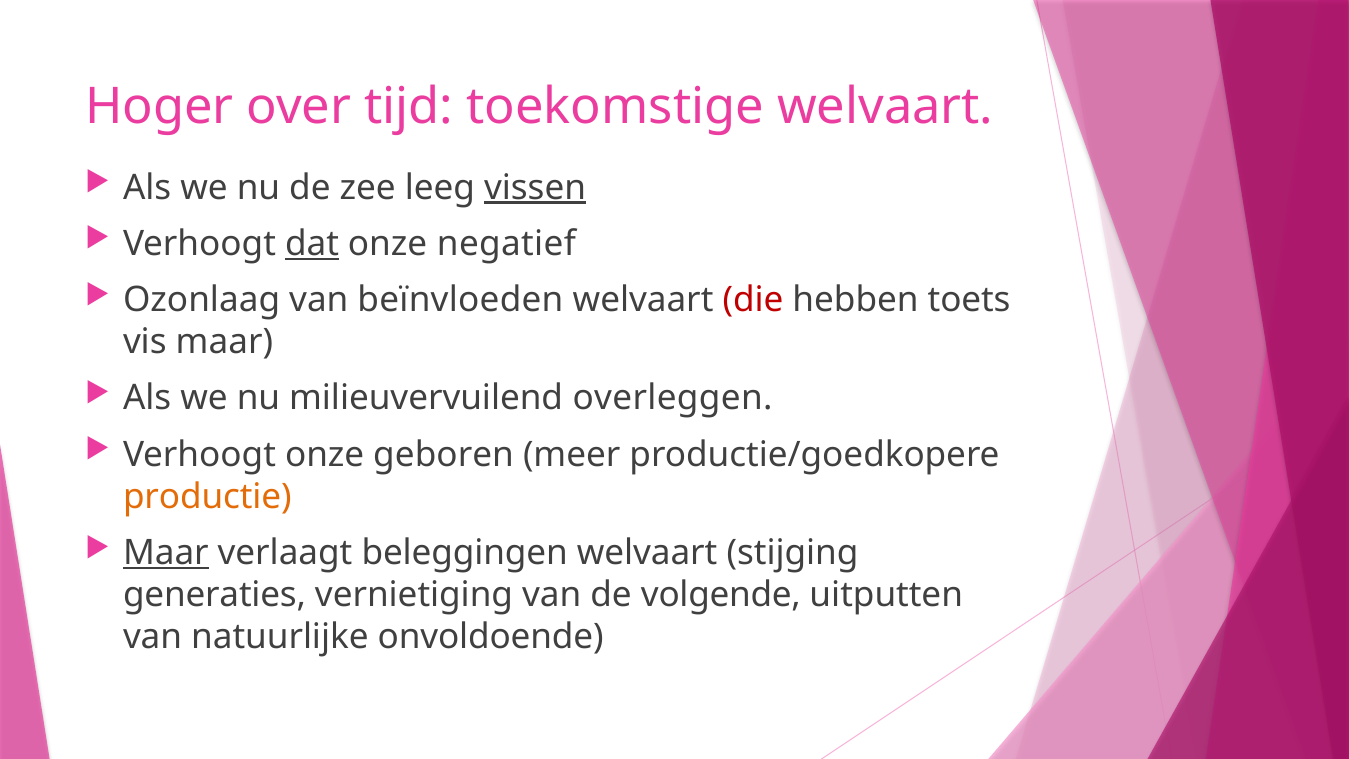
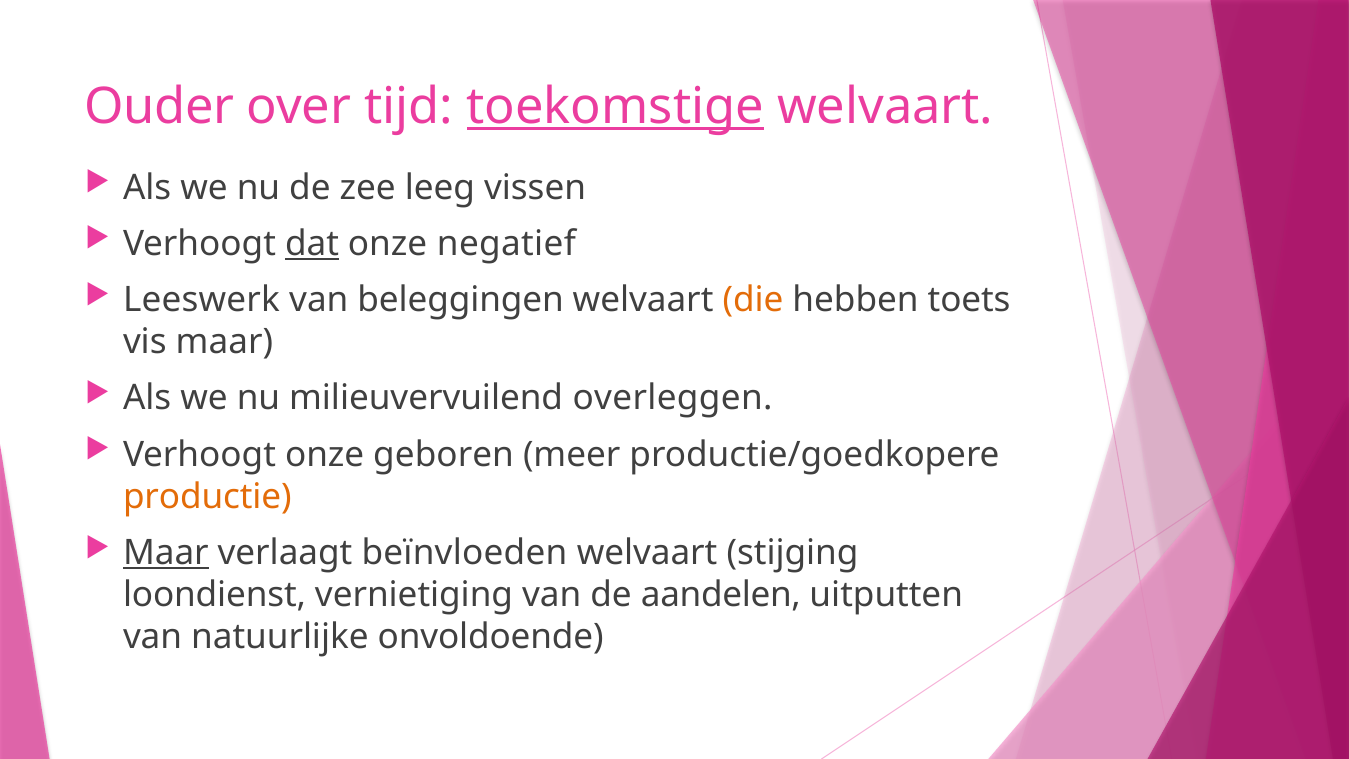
Hoger: Hoger -> Ouder
toekomstige underline: none -> present
vissen underline: present -> none
Ozonlaag: Ozonlaag -> Leeswerk
beïnvloeden: beïnvloeden -> beleggingen
die colour: red -> orange
beleggingen: beleggingen -> beïnvloeden
generaties: generaties -> loondienst
volgende: volgende -> aandelen
